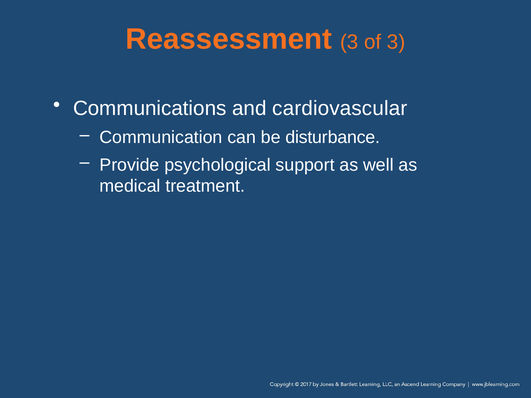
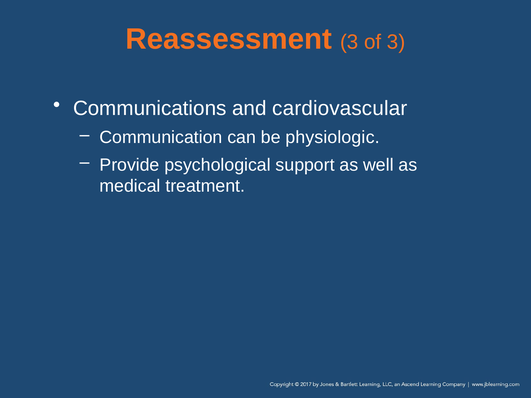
disturbance: disturbance -> physiologic
